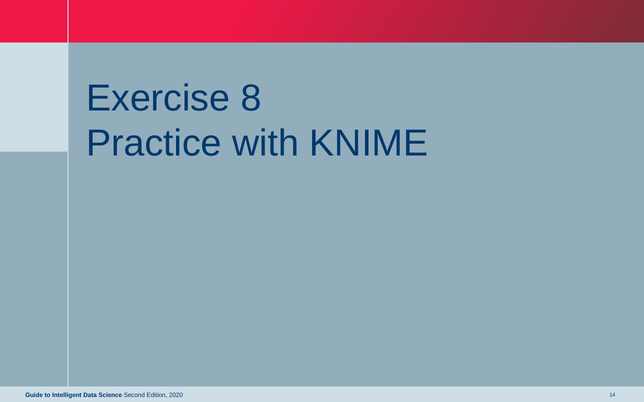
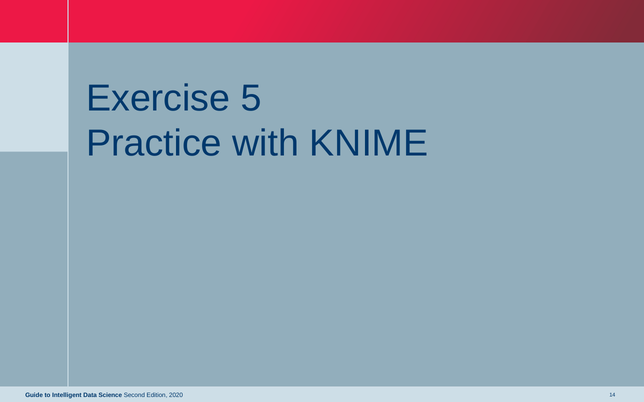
8: 8 -> 5
